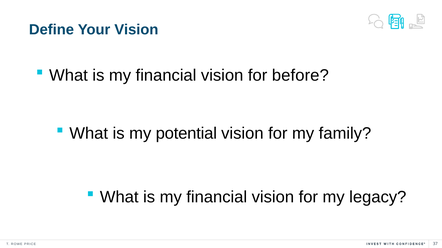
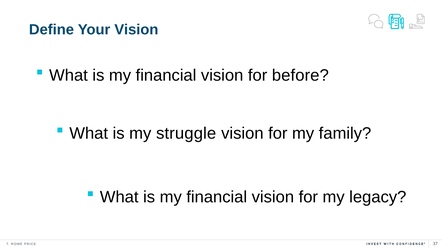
potential: potential -> struggle
